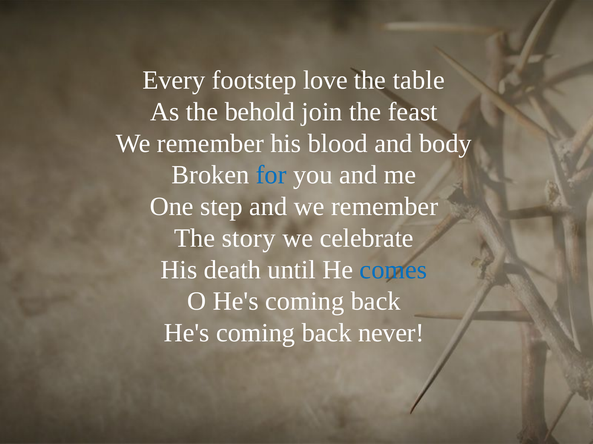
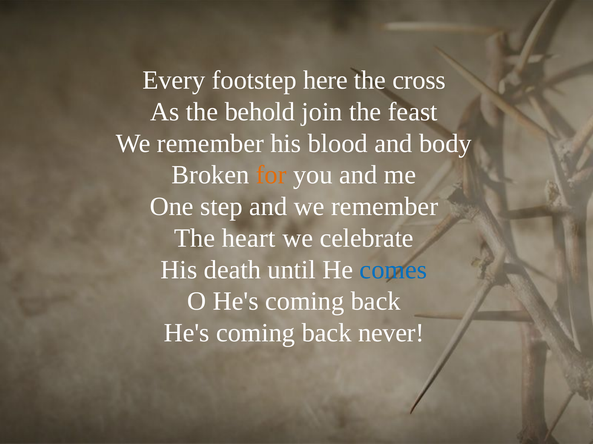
love: love -> here
table: table -> cross
for colour: blue -> orange
story: story -> heart
